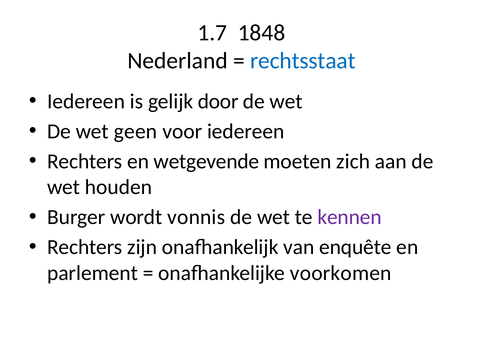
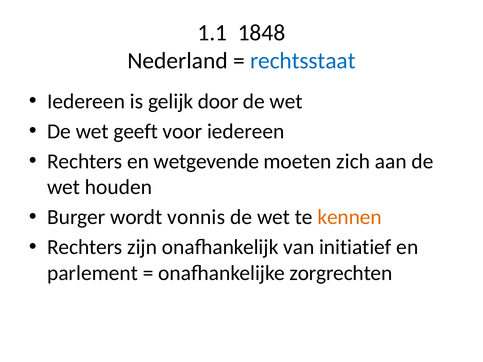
1.7: 1.7 -> 1.1
geen: geen -> geeft
kennen colour: purple -> orange
enquête: enquête -> initiatief
voorkomen: voorkomen -> zorgrechten
